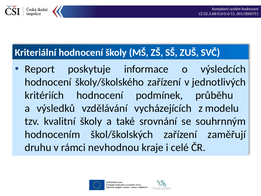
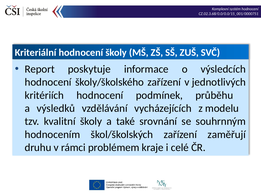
nevhodnou: nevhodnou -> problémem
